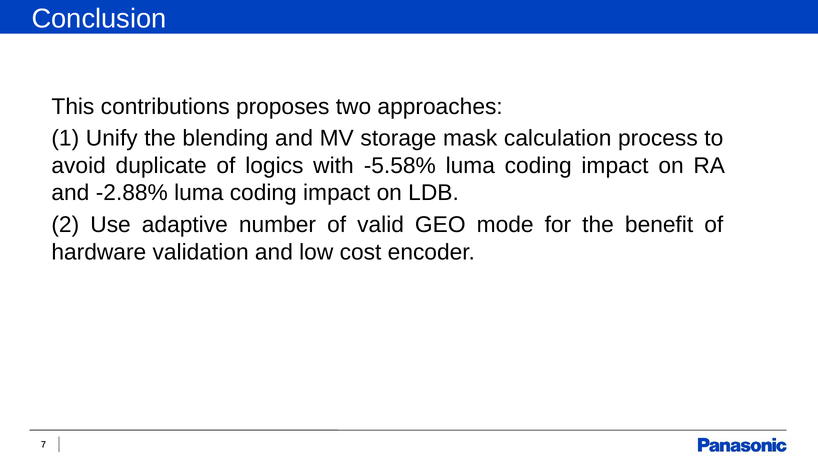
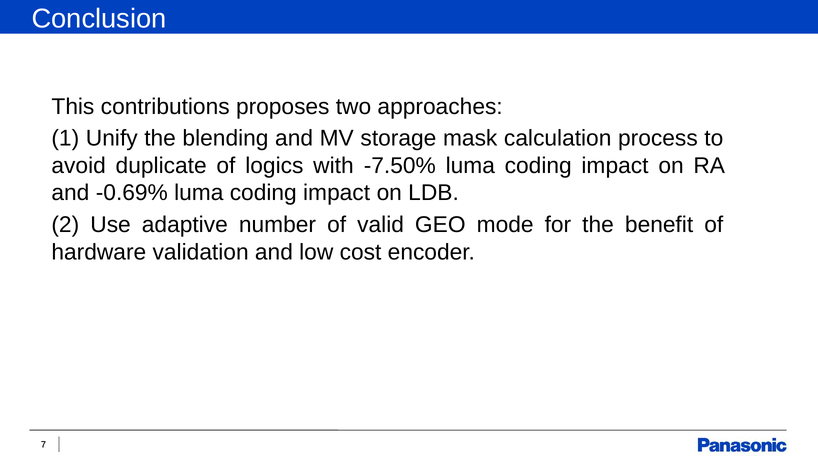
-5.58%: -5.58% -> -7.50%
-2.88%: -2.88% -> -0.69%
